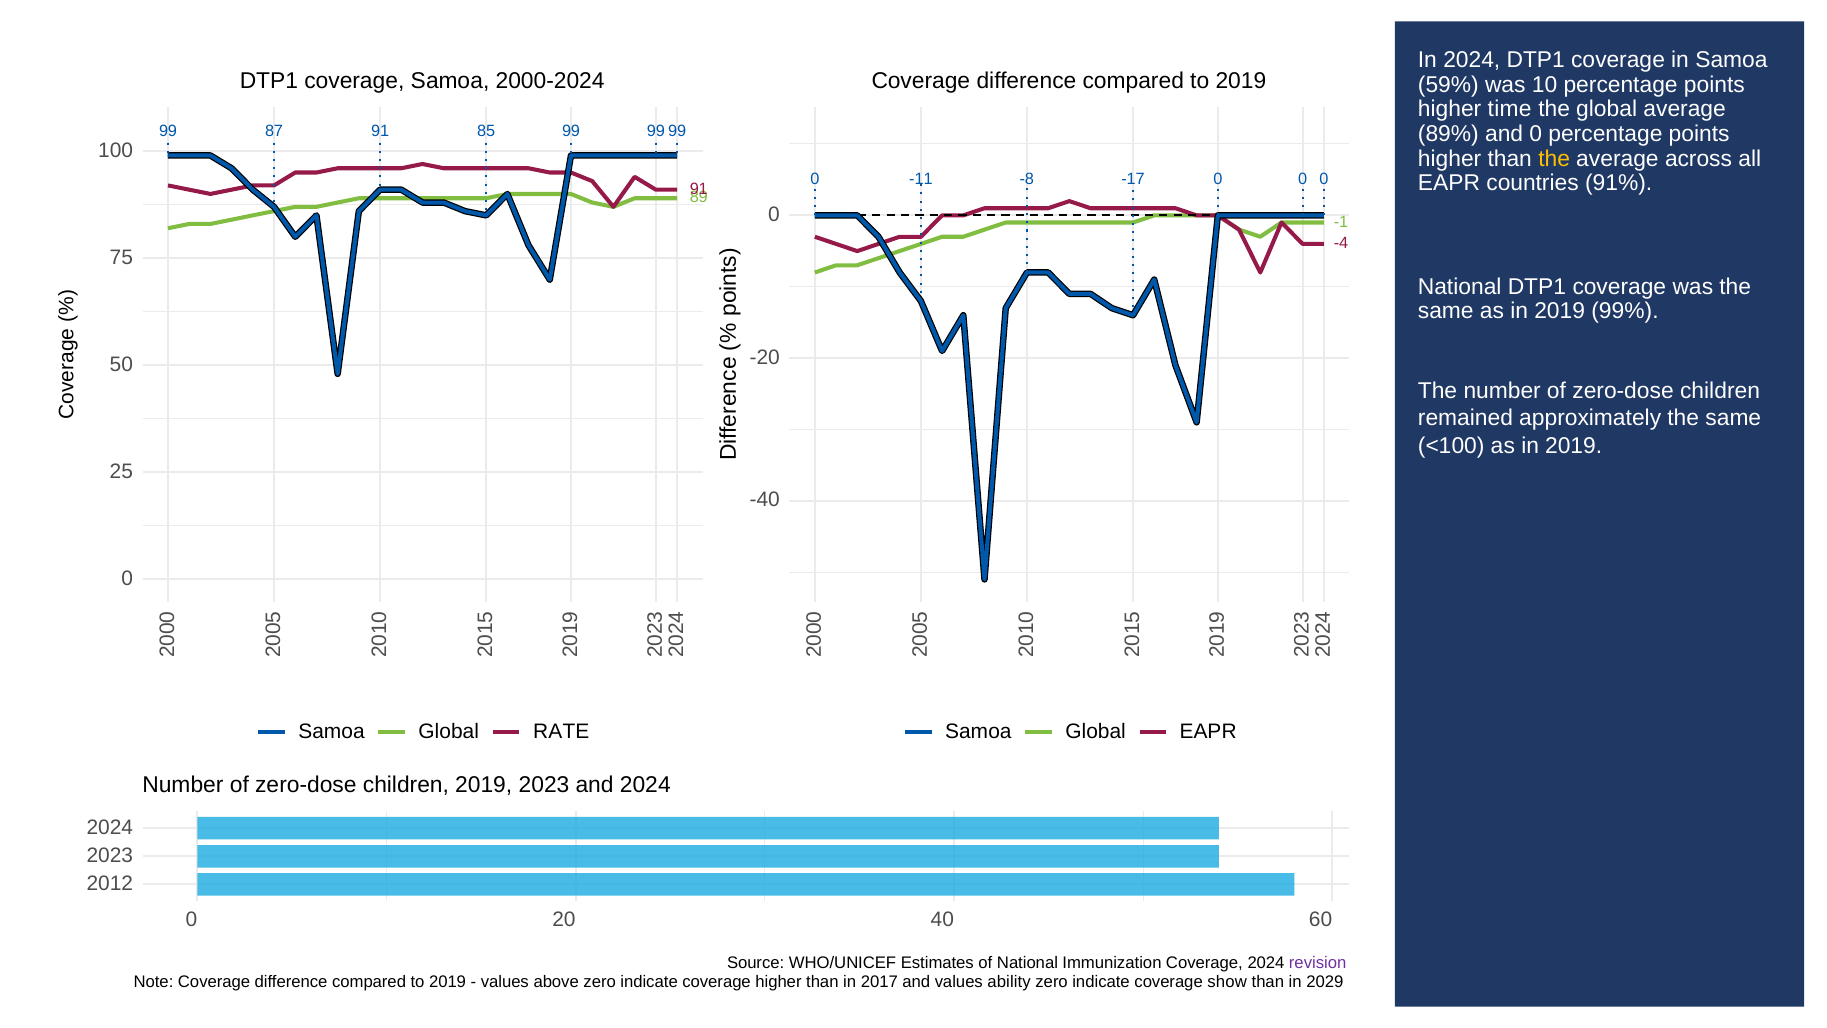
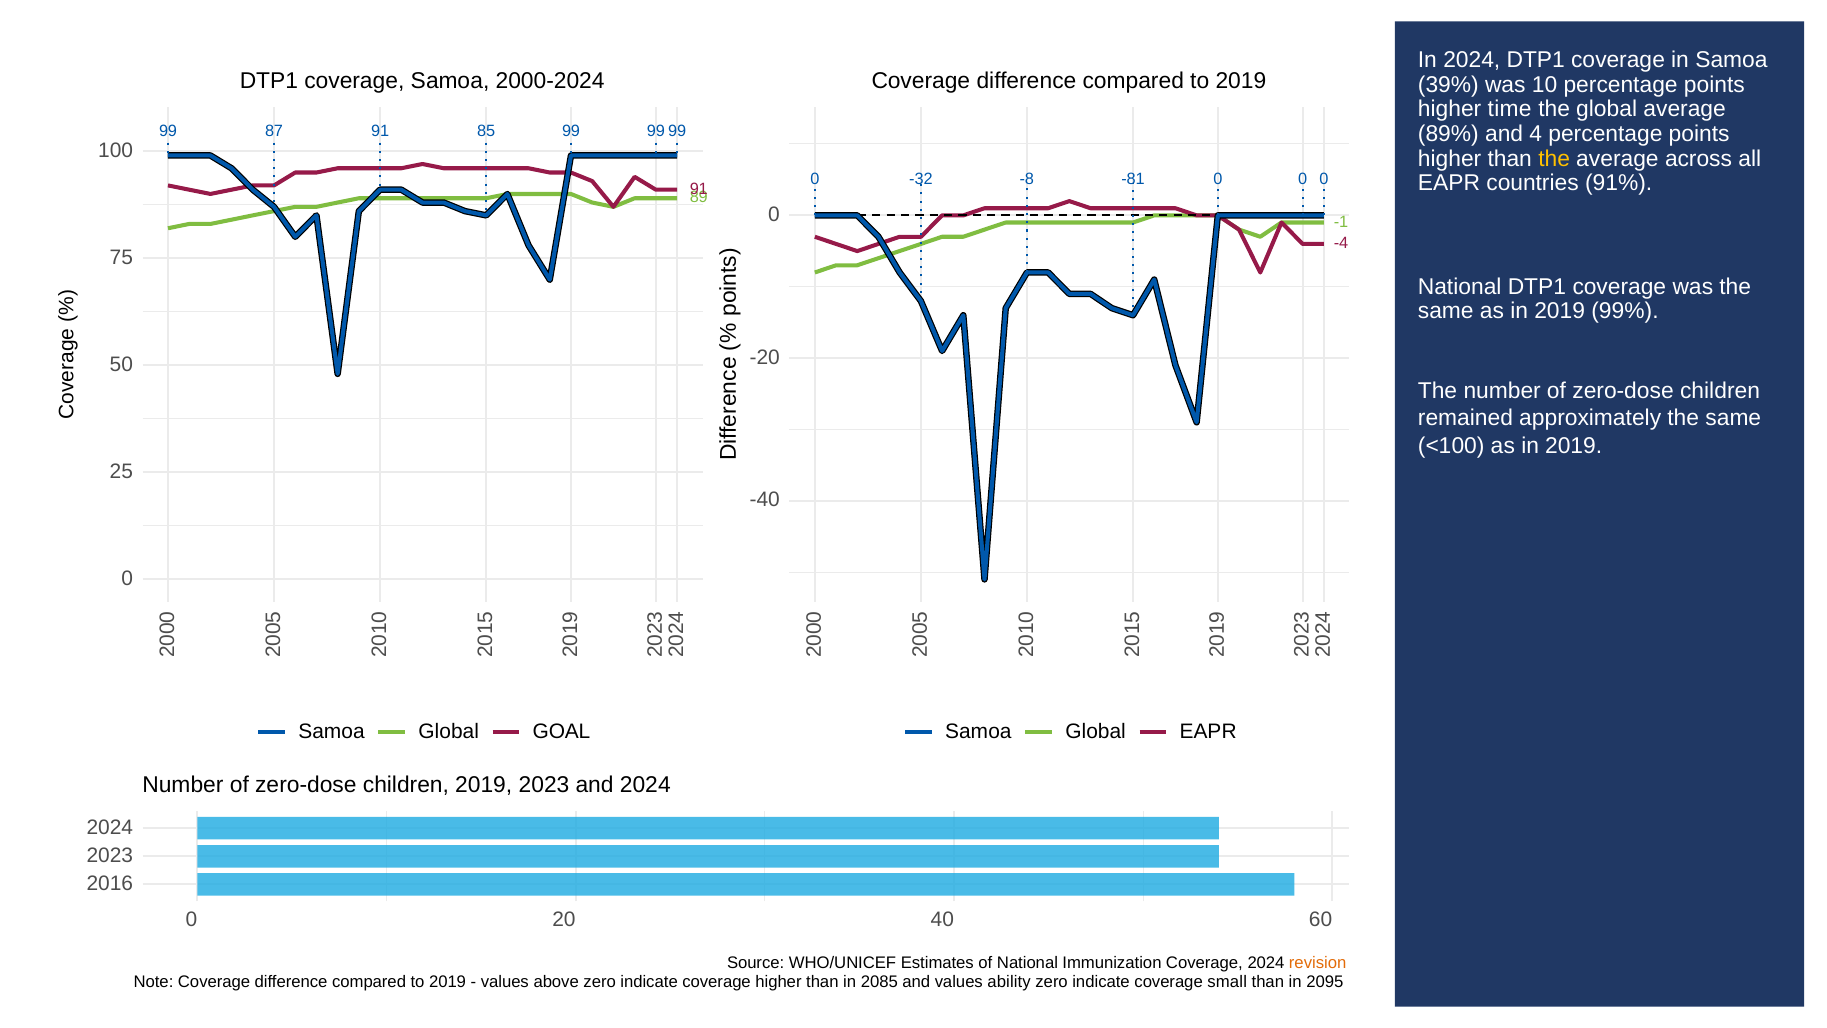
59%: 59% -> 39%
and 0: 0 -> 4
-11: -11 -> -32
-17: -17 -> -81
RATE: RATE -> GOAL
2012: 2012 -> 2016
revision at (1318, 963) colour: purple -> orange
2017: 2017 -> 2085
show: show -> small
2029: 2029 -> 2095
